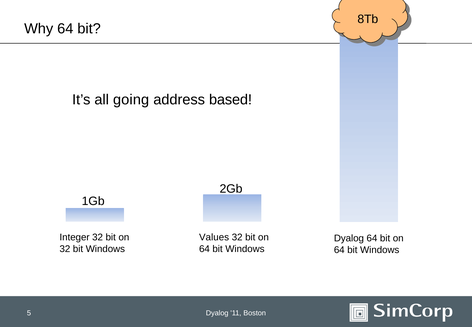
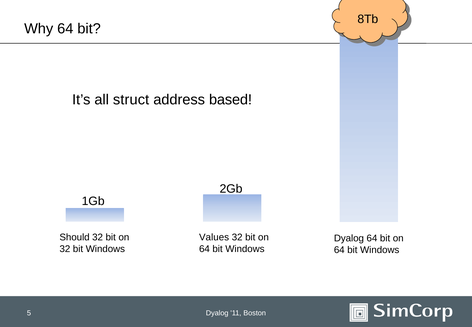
going: going -> struct
Integer: Integer -> Should
